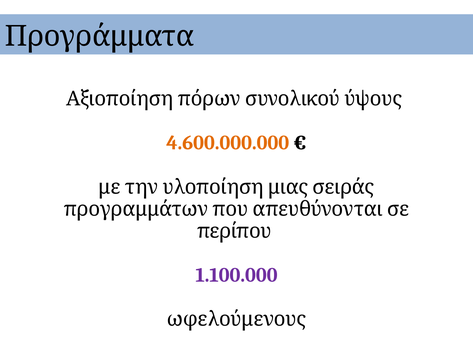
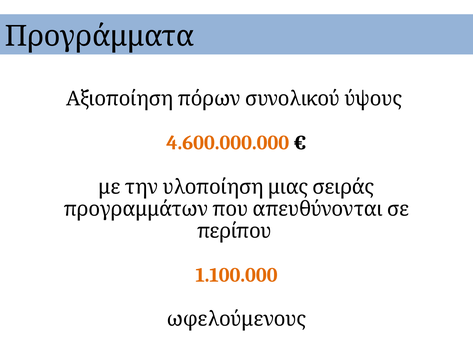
1.100.000 colour: purple -> orange
